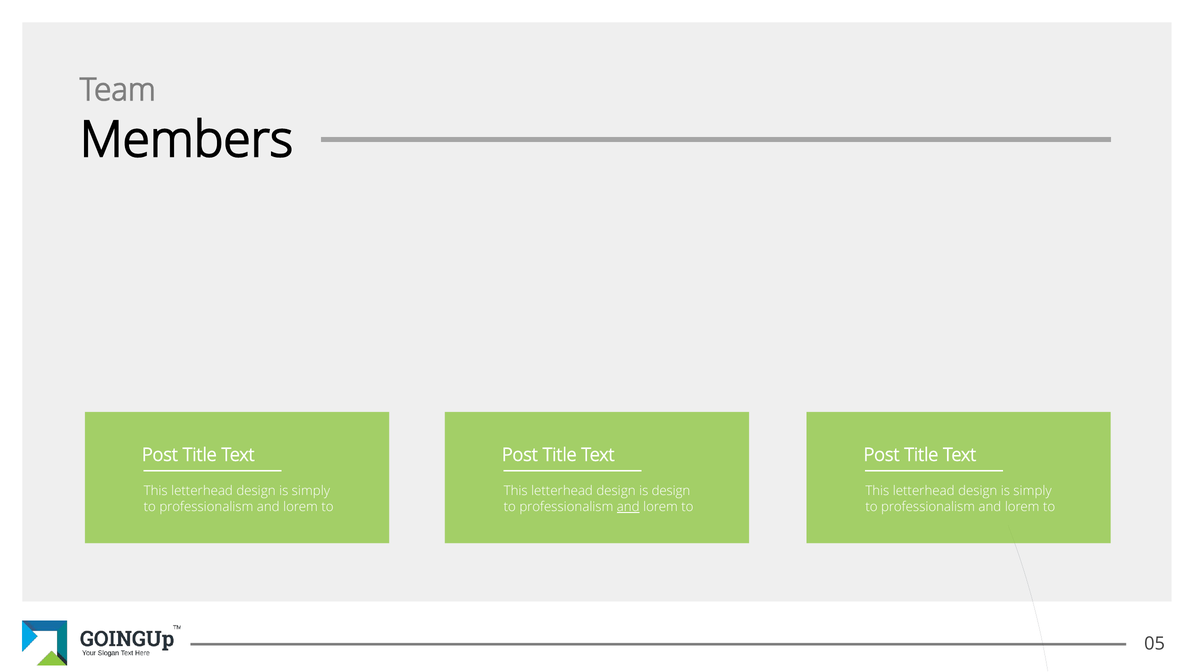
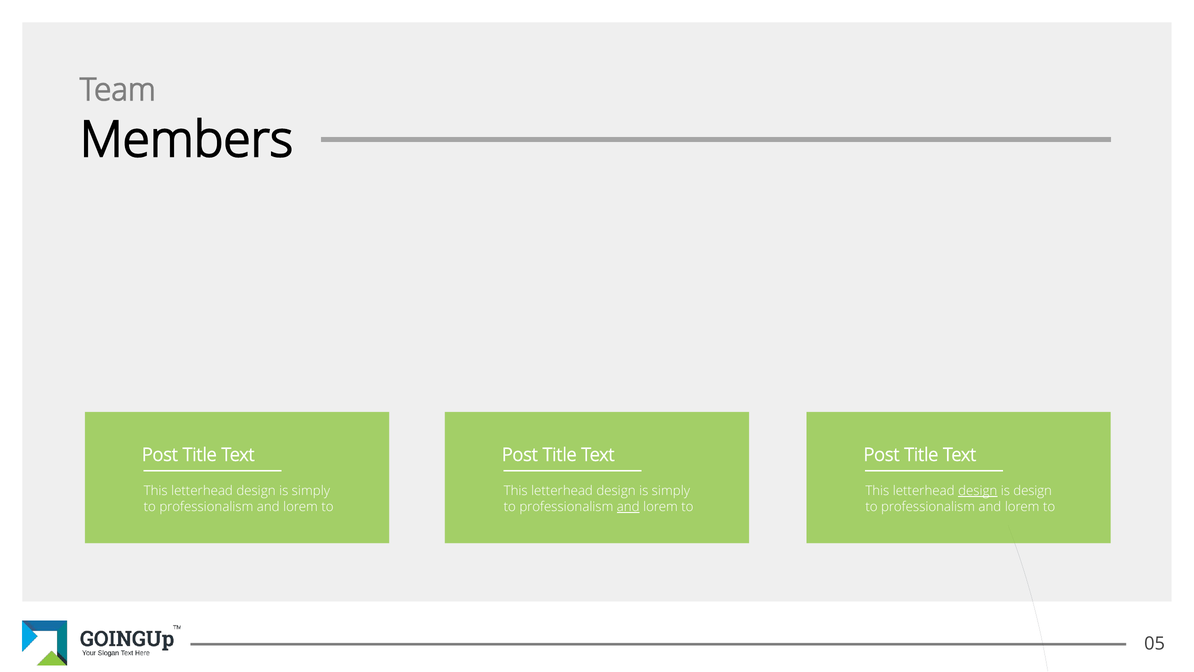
design at (671, 491): design -> simply
design at (978, 491) underline: none -> present
simply at (1033, 491): simply -> design
